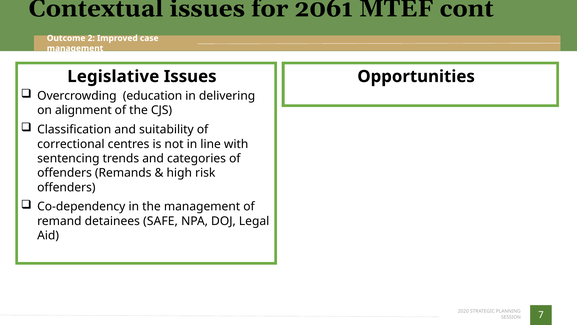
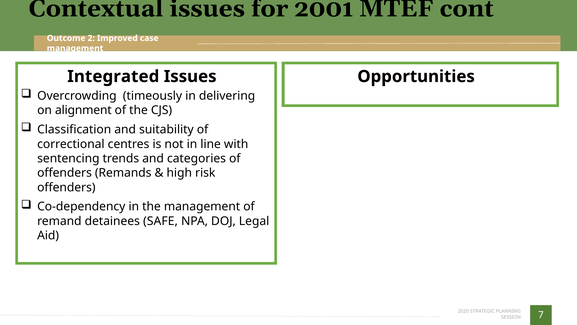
2061: 2061 -> 2001
Legislative: Legislative -> Integrated
education: education -> timeously
